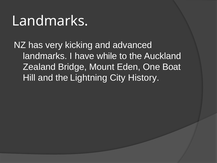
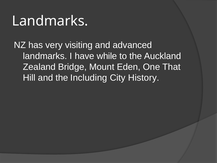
kicking: kicking -> visiting
Boat: Boat -> That
Lightning: Lightning -> Including
